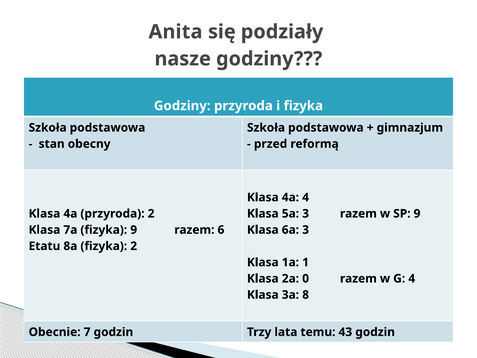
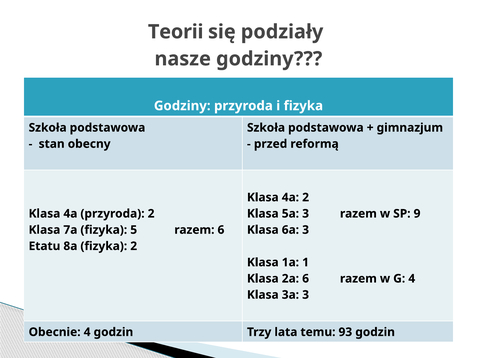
Anita: Anita -> Teorii
4a 4: 4 -> 2
fizyka 9: 9 -> 5
2a 0: 0 -> 6
3a 8: 8 -> 3
Obecnie 7: 7 -> 4
43: 43 -> 93
